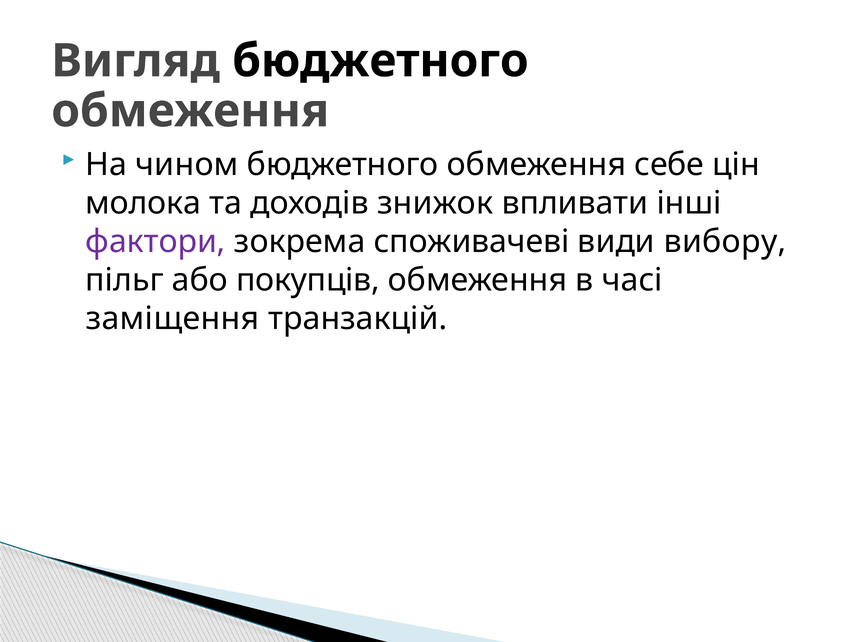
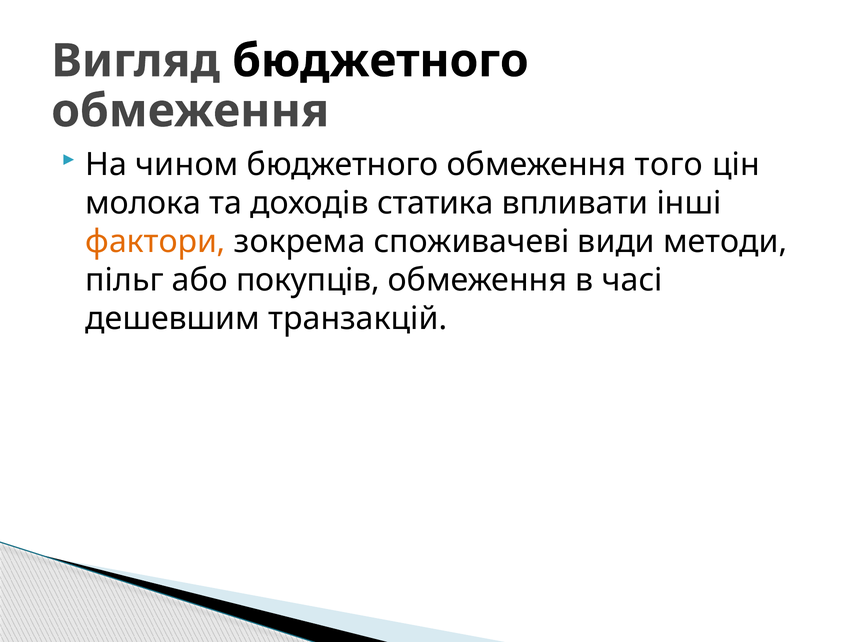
себе: себе -> того
знижок: знижок -> статика
фактори colour: purple -> orange
вибору: вибору -> методи
заміщення: заміщення -> дешевшим
